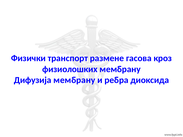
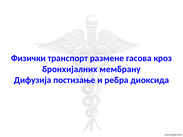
физиолошких: физиолошких -> бронхијалних
Дифузија мембрану: мембрану -> постизање
